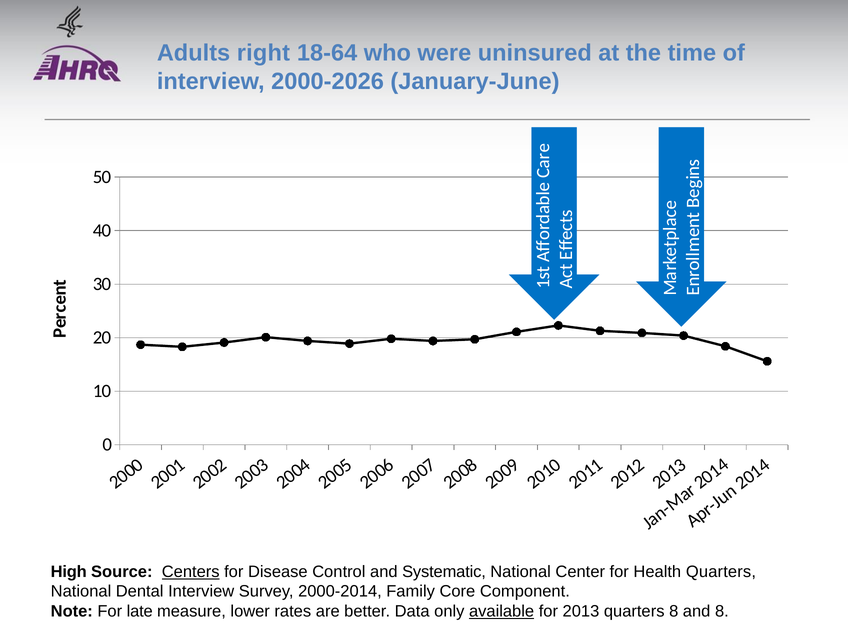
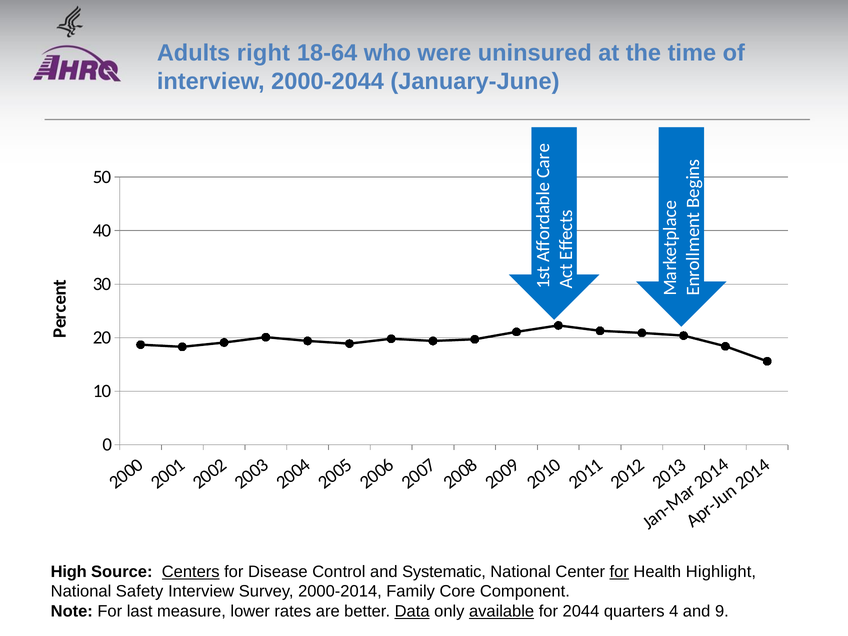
2000-2026: 2000-2026 -> 2000-2044
for at (619, 572) underline: none -> present
Health Quarters: Quarters -> Highlight
Dental: Dental -> Safety
late: late -> last
Data underline: none -> present
2013: 2013 -> 2044
quarters 8: 8 -> 4
and 8: 8 -> 9
